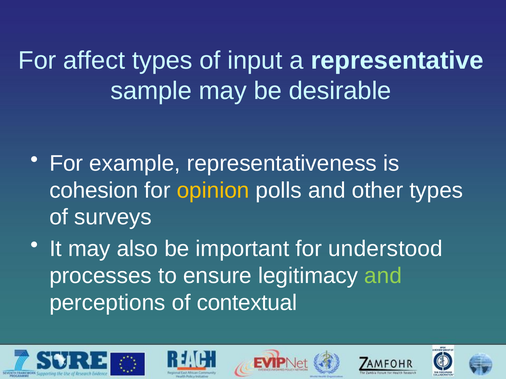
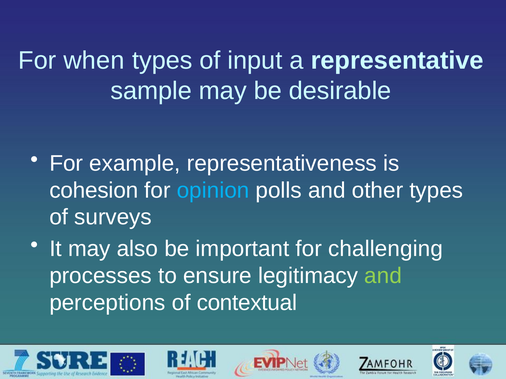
affect: affect -> when
opinion colour: yellow -> light blue
understood: understood -> challenging
